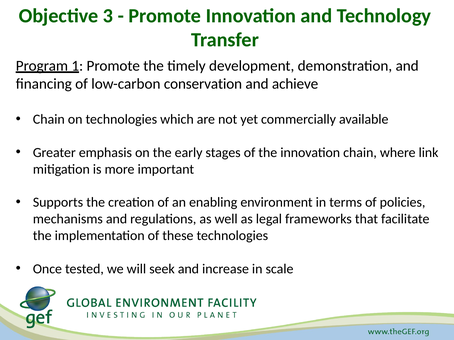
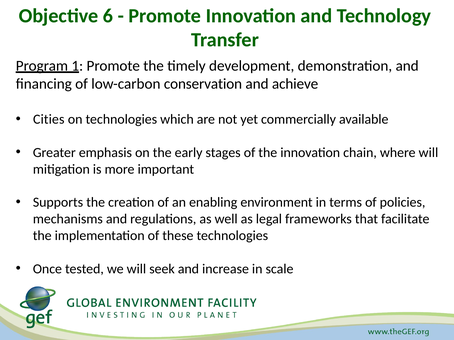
3: 3 -> 6
Chain at (49, 119): Chain -> Cities
where link: link -> will
